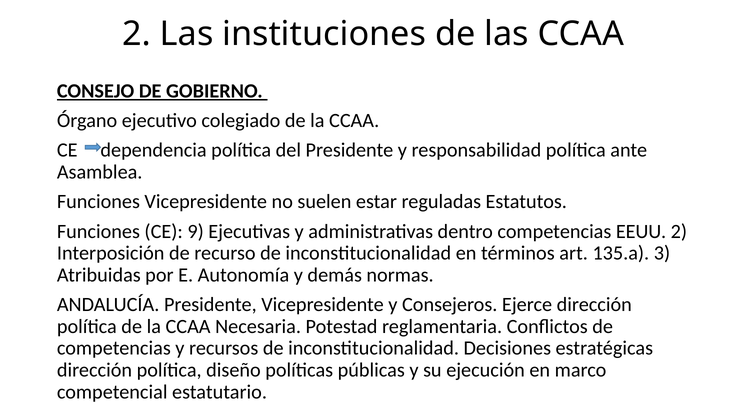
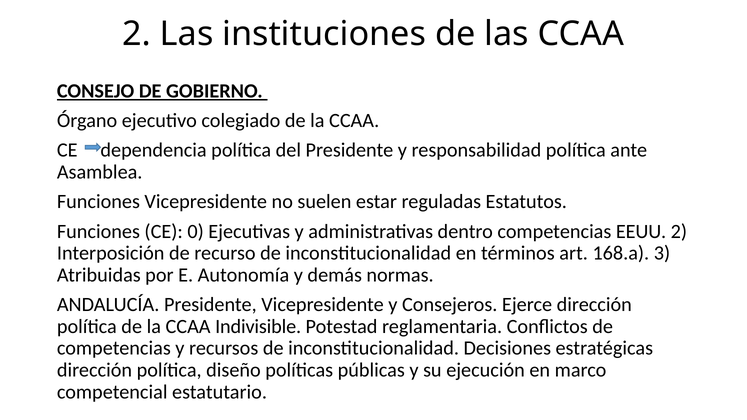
9: 9 -> 0
135.a: 135.a -> 168.a
Necesaria: Necesaria -> Indivisible
